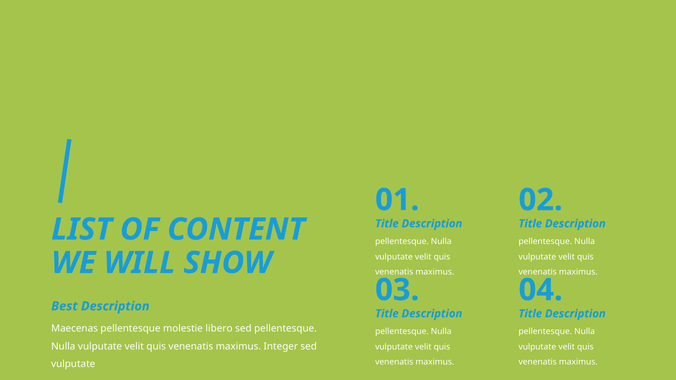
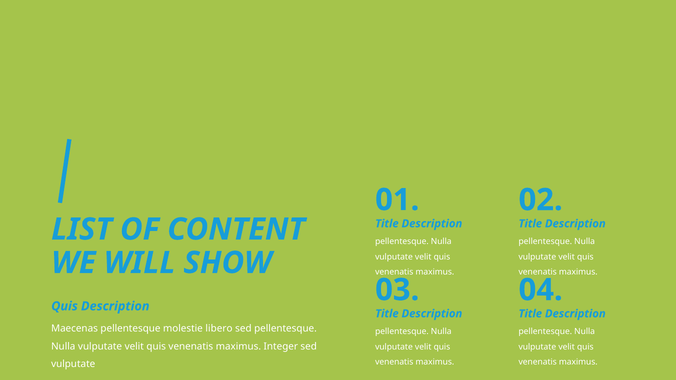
Best at (64, 306): Best -> Quis
